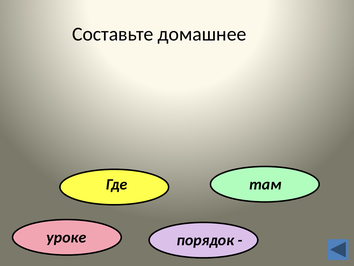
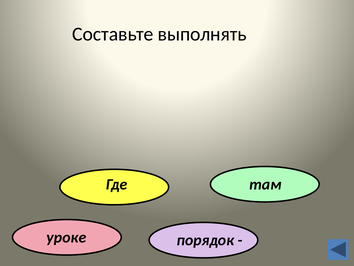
домашнее: домашнее -> выполнять
